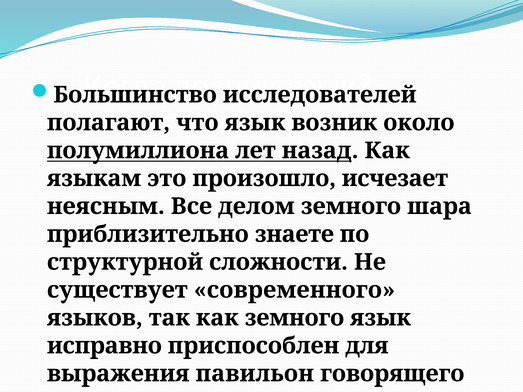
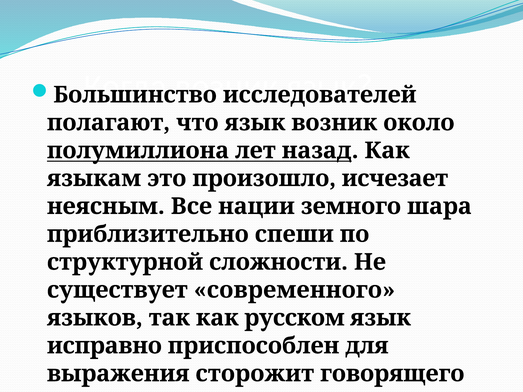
делом: делом -> нации
знаете: знаете -> спеши
как земного: земного -> русском
павильон: павильон -> сторожит
